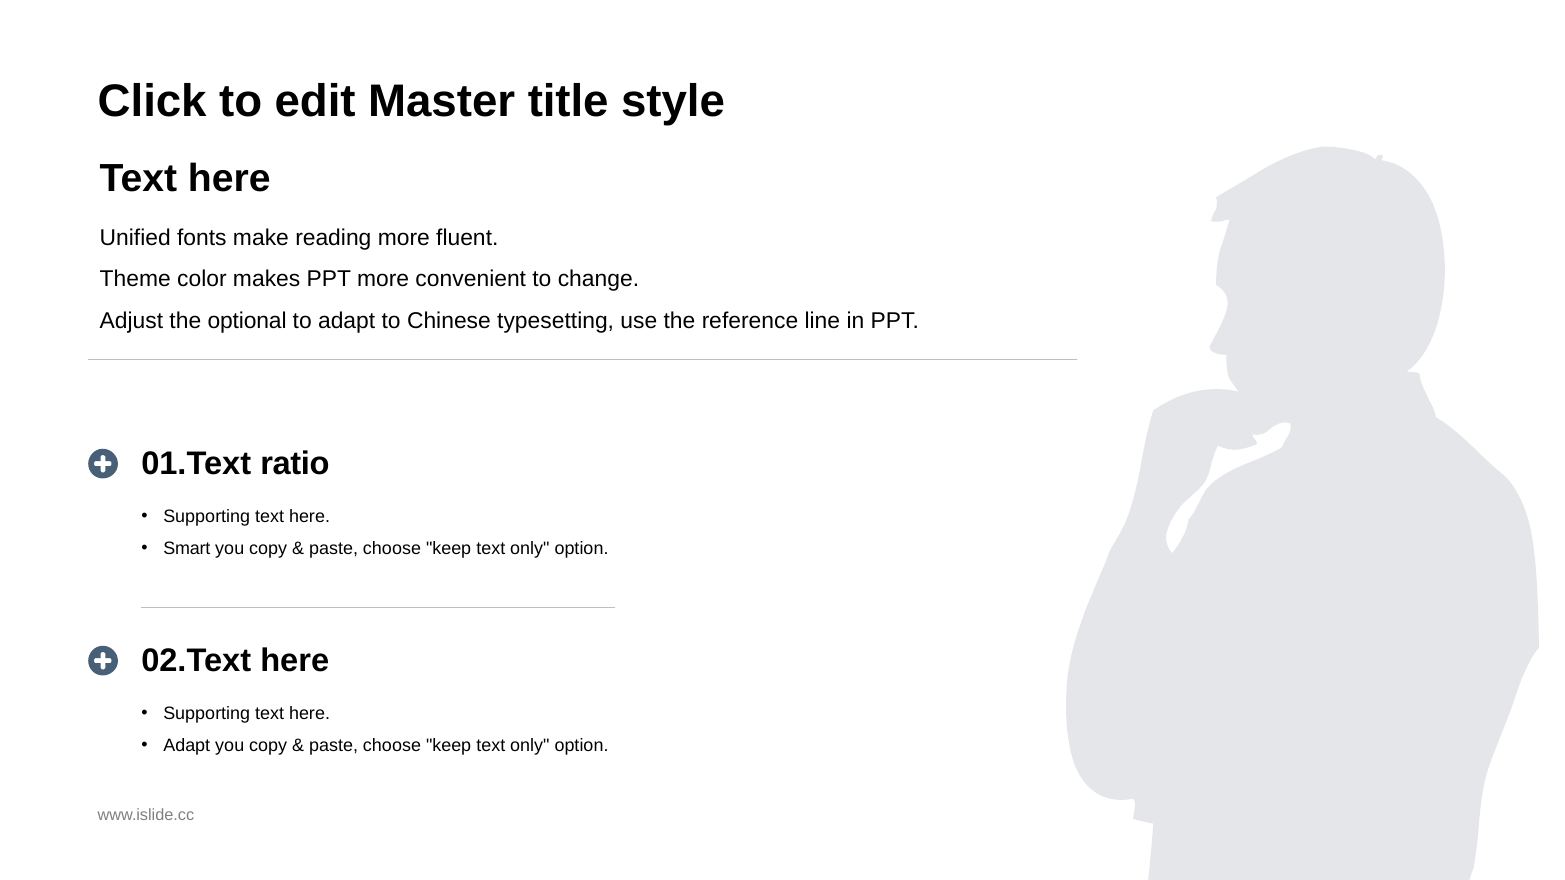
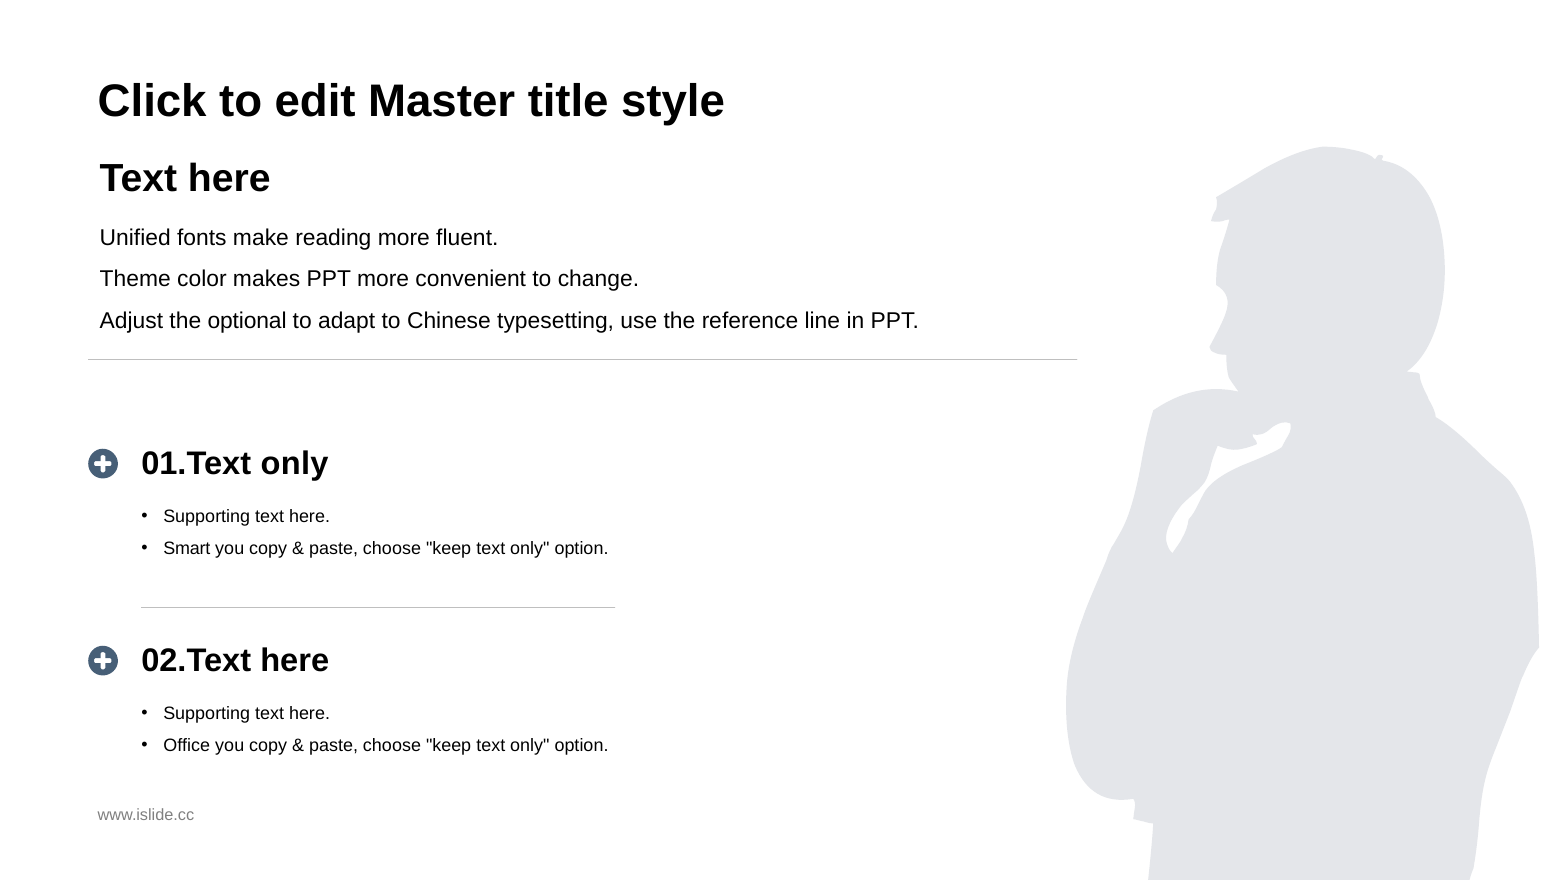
01.Text ratio: ratio -> only
Adapt at (187, 746): Adapt -> Office
